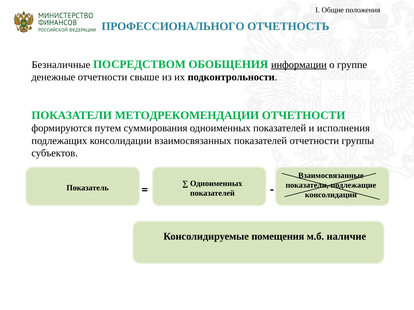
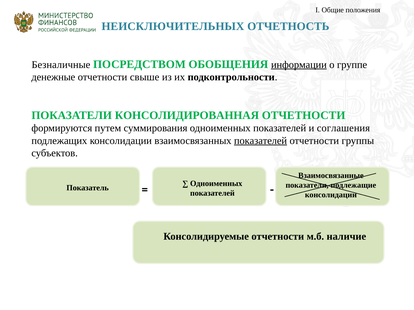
ПРОФЕССИОНАЛЬНОГО: ПРОФЕССИОНАЛЬНОГО -> НЕИСКЛЮЧИТЕЛЬНЫХ
МЕТОДРЕКОМЕНДАЦИИ: МЕТОДРЕКОМЕНДАЦИИ -> КОНСОЛИДИРОВАННАЯ
исполнения: исполнения -> соглашения
показателей at (261, 141) underline: none -> present
Консолидируемые помещения: помещения -> отчетности
